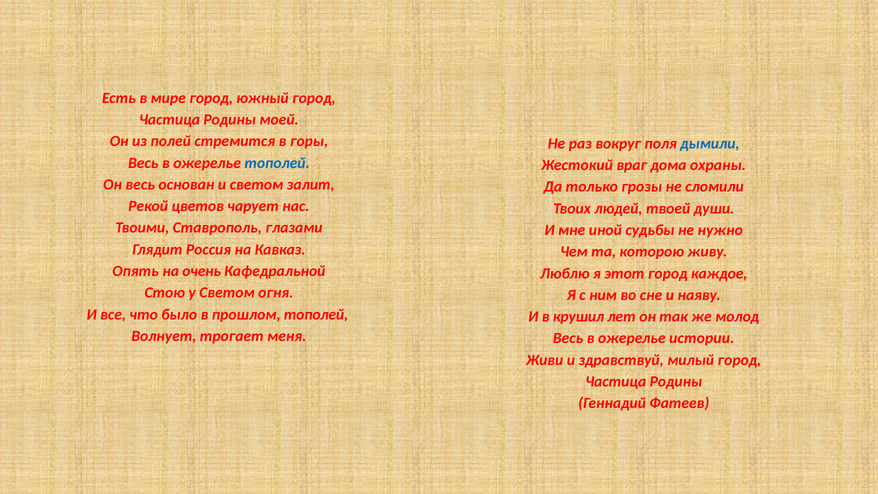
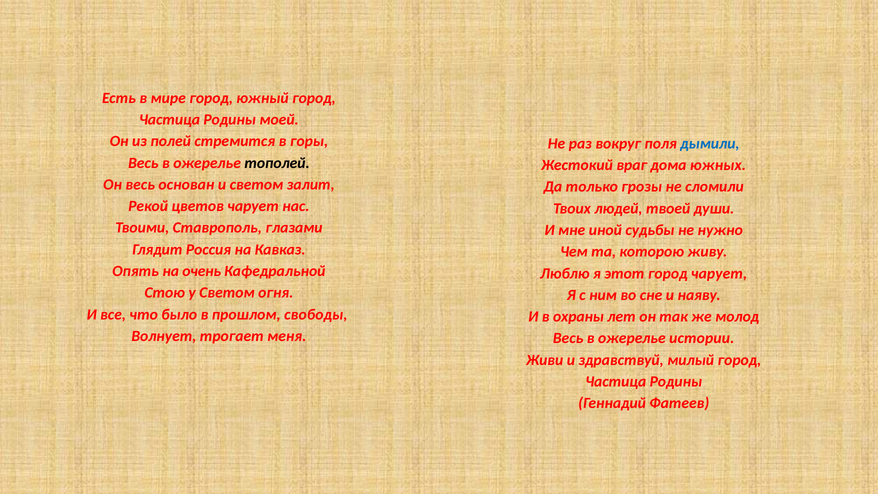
тополей at (277, 163) colour: blue -> black
охраны: охраны -> южных
город каждое: каждое -> чарует
прошлом тополей: тополей -> свободы
крушил: крушил -> охраны
